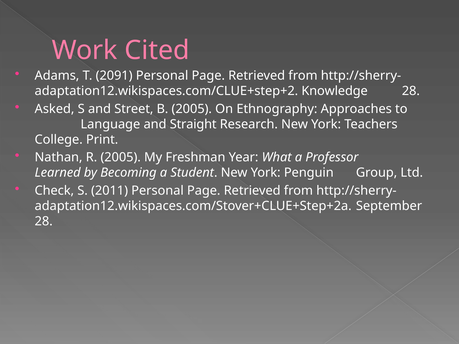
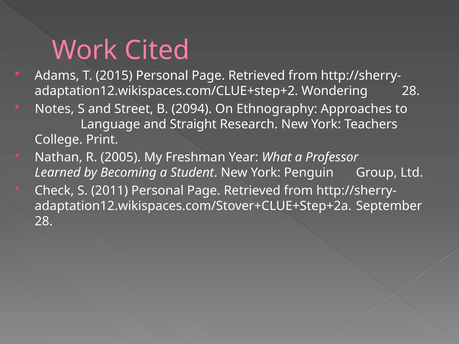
2091: 2091 -> 2015
Knowledge: Knowledge -> Wondering
Asked: Asked -> Notes
B 2005: 2005 -> 2094
